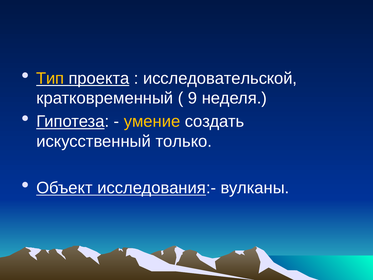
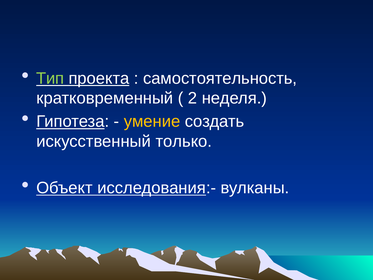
Тип colour: yellow -> light green
исследовательской: исследовательской -> самостоятельность
9: 9 -> 2
